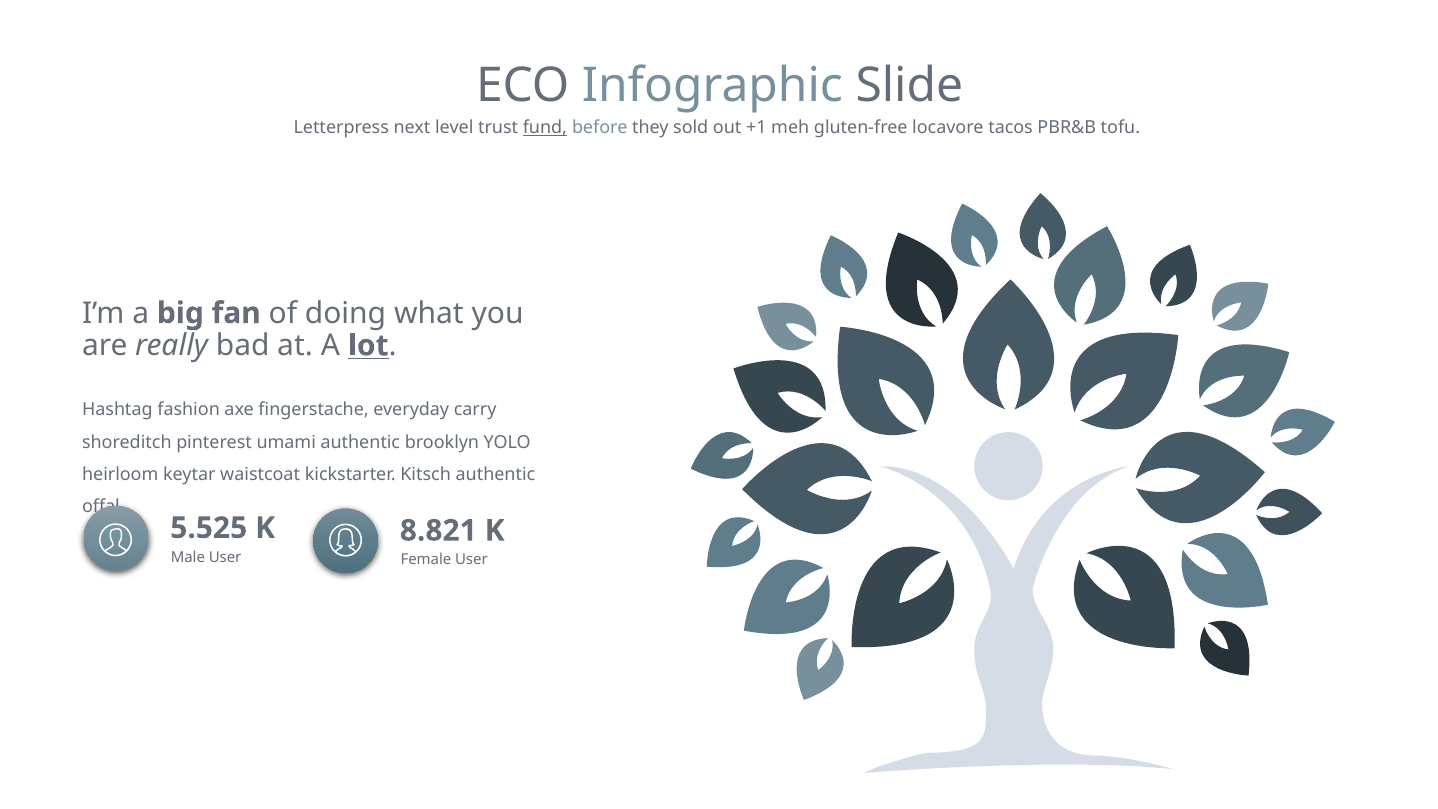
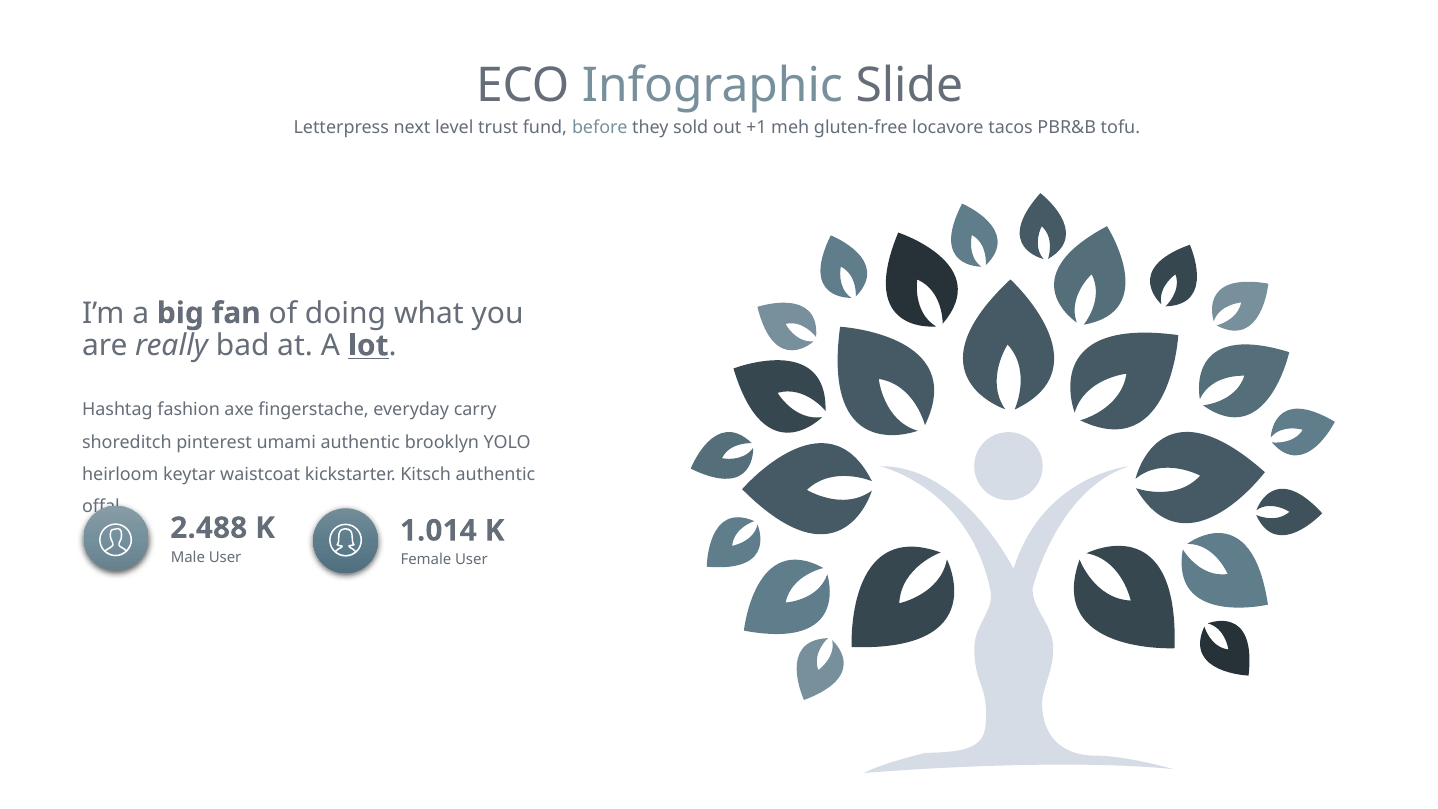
fund underline: present -> none
5.525: 5.525 -> 2.488
8.821: 8.821 -> 1.014
